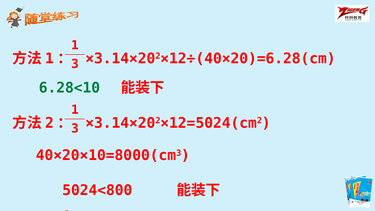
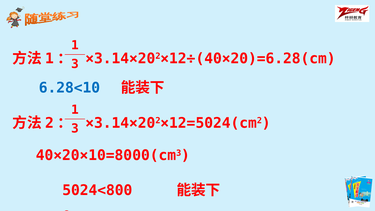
6.28<10 colour: green -> blue
